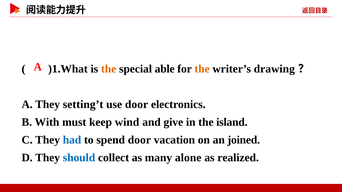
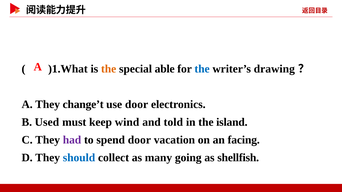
the at (202, 69) colour: orange -> blue
setting’t: setting’t -> change’t
With: With -> Used
give: give -> told
had colour: blue -> purple
joined: joined -> facing
alone: alone -> going
realized: realized -> shellfish
